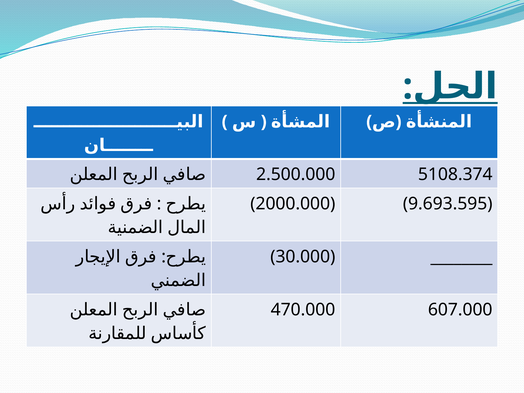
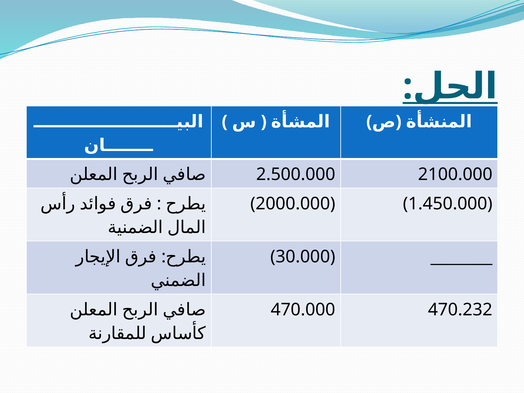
5108.374: 5108.374 -> 2100.000
9.693.595: 9.693.595 -> 1.450.000
607.000: 607.000 -> 470.232
